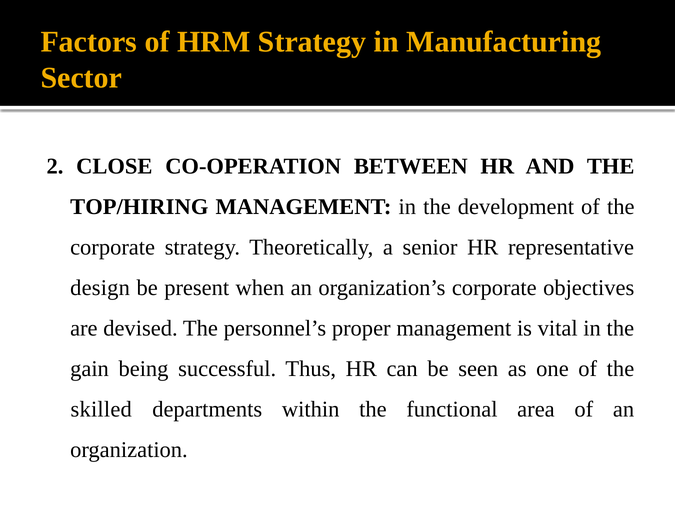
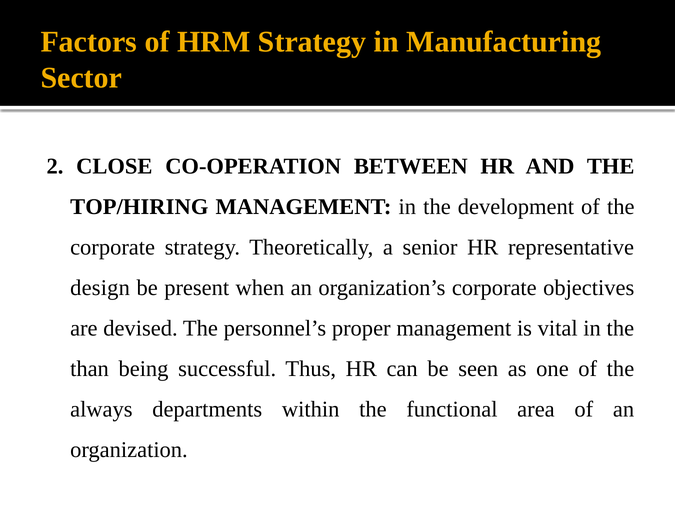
gain: gain -> than
skilled: skilled -> always
